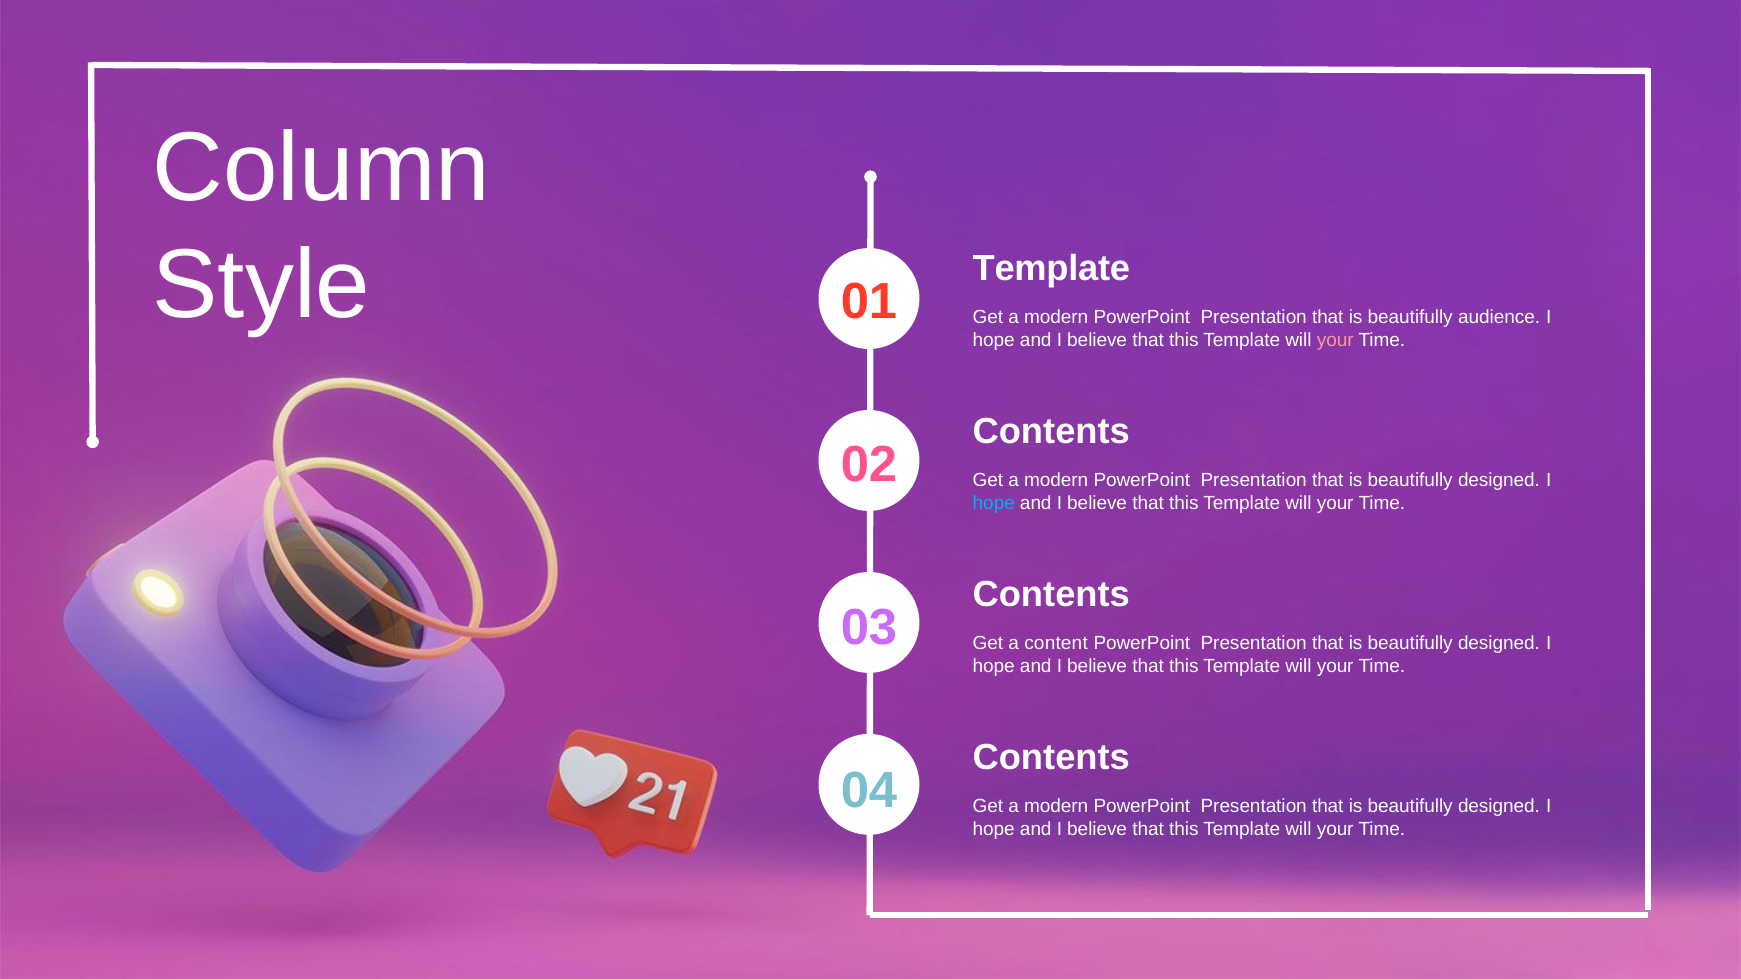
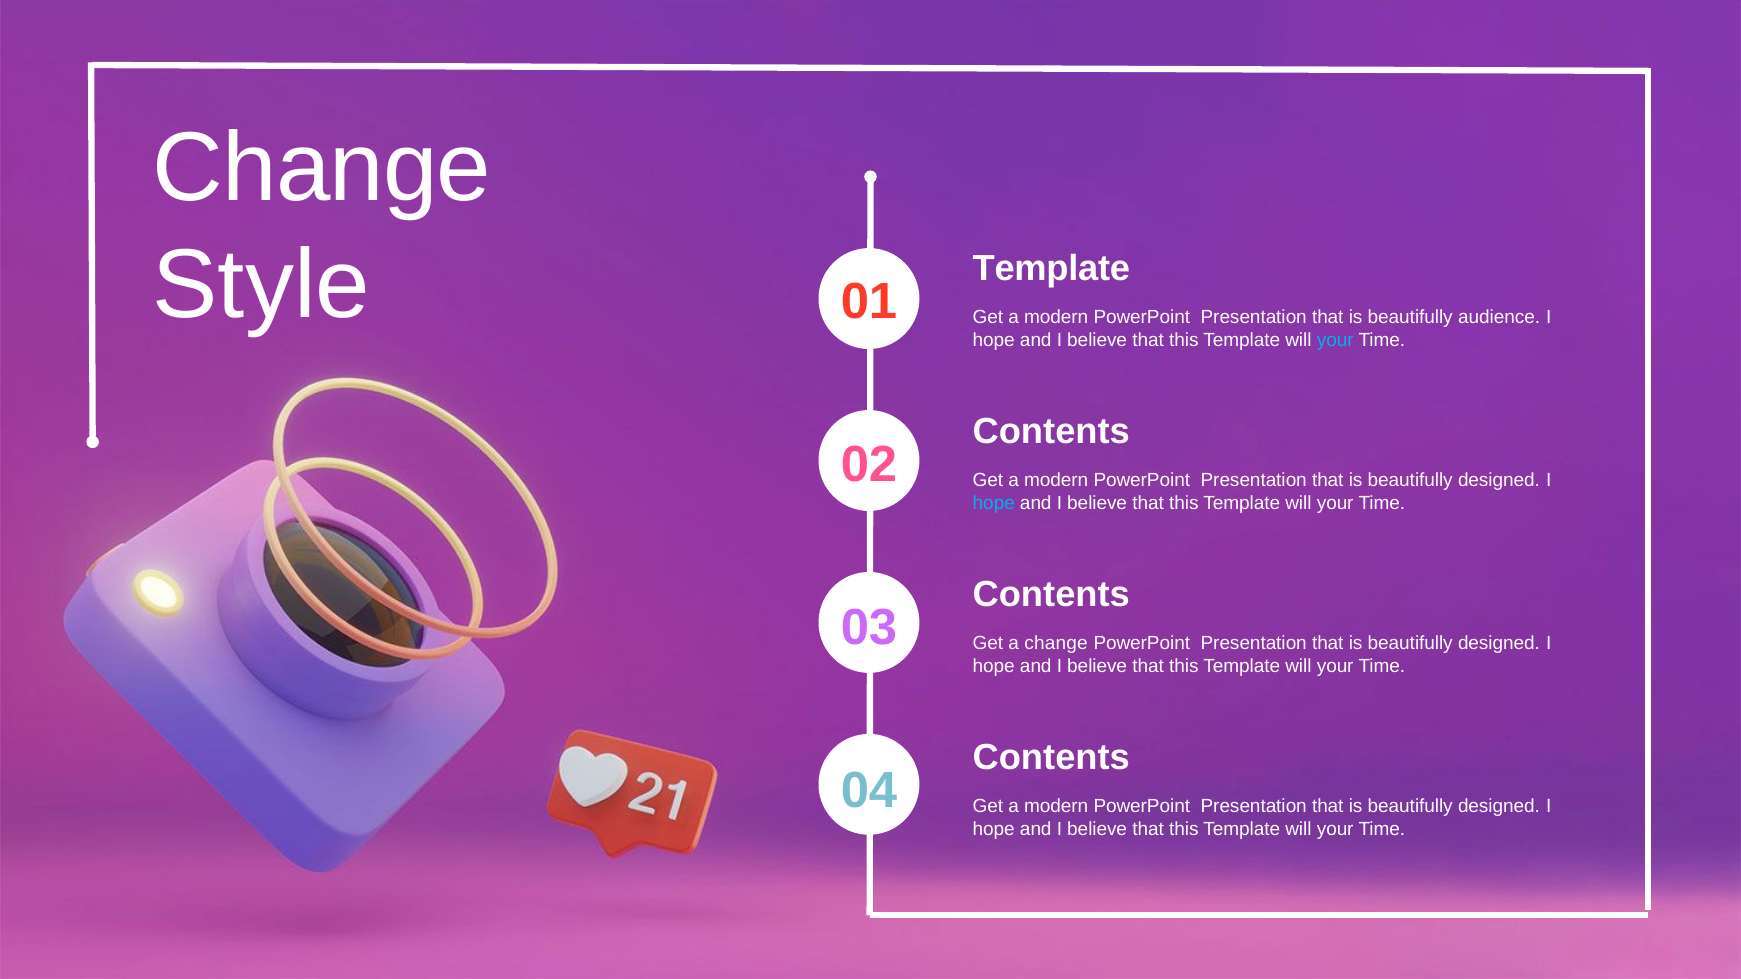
Column at (321, 168): Column -> Change
your at (1335, 340) colour: pink -> light blue
a content: content -> change
